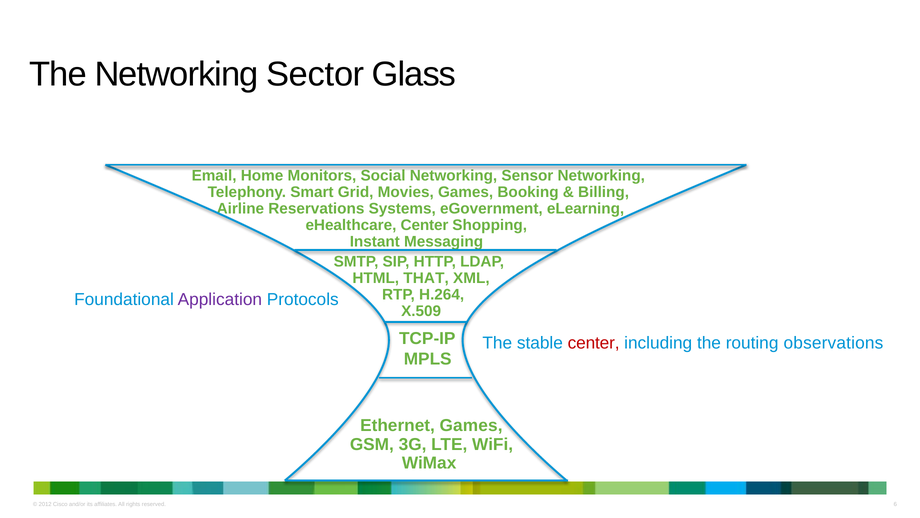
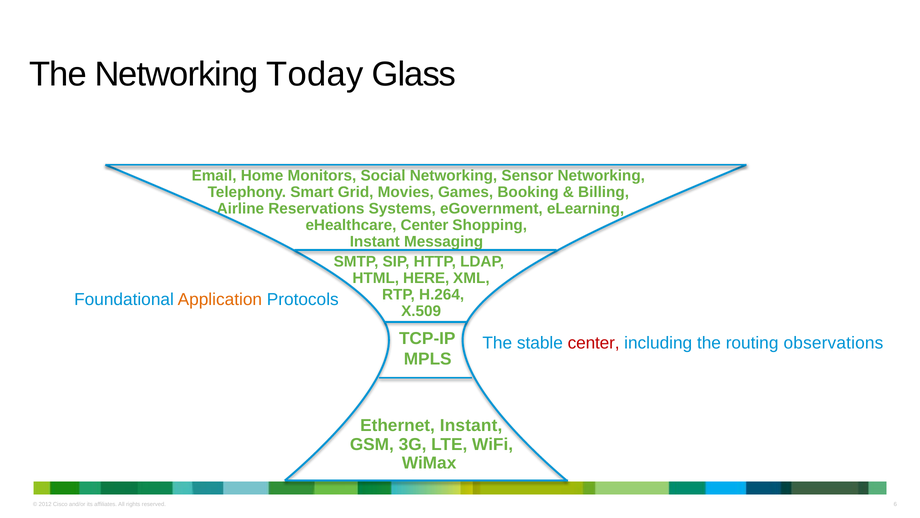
Sector: Sector -> Today
THAT: THAT -> HERE
Application colour: purple -> orange
Ethernet Games: Games -> Instant
